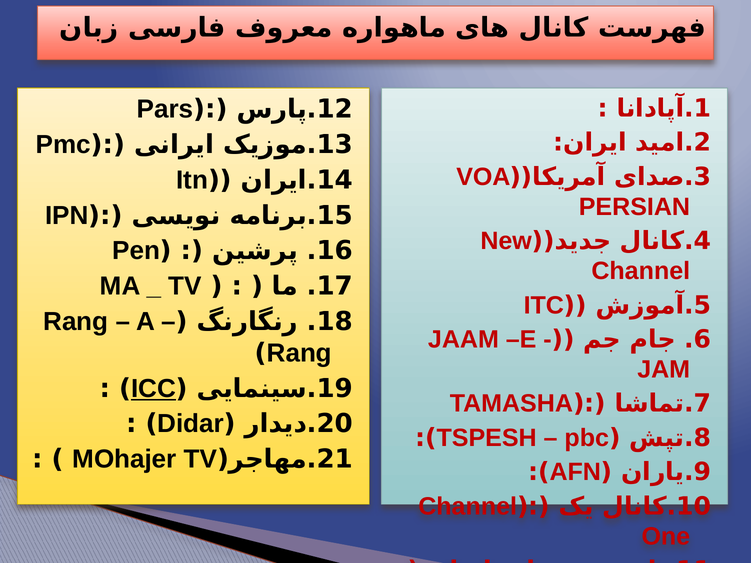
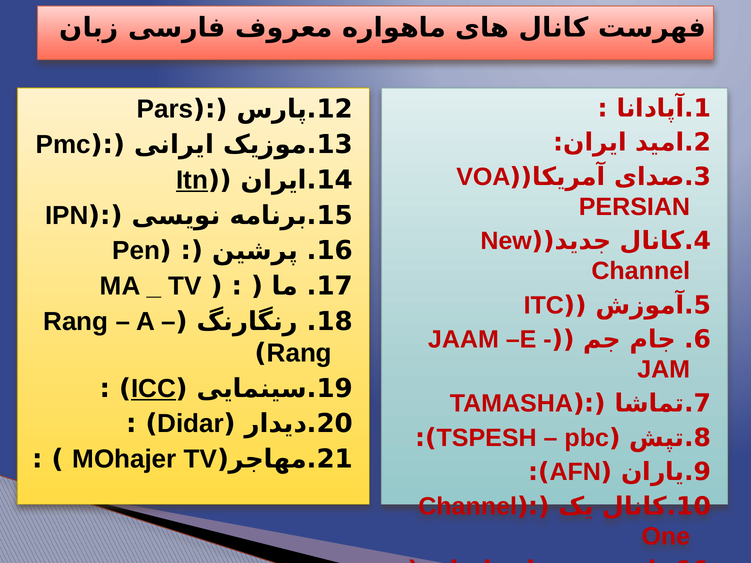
Itn underline: none -> present
